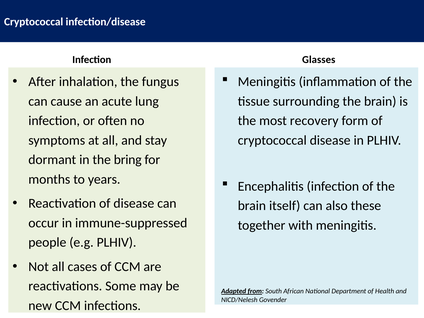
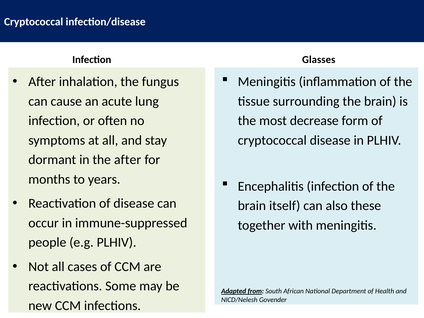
recovery: recovery -> decrease
the bring: bring -> after
